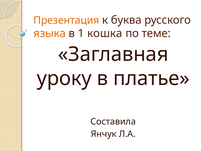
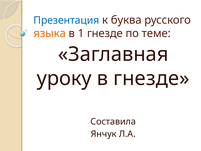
Презентация colour: orange -> blue
1 кошка: кошка -> гнезде
в платье: платье -> гнезде
